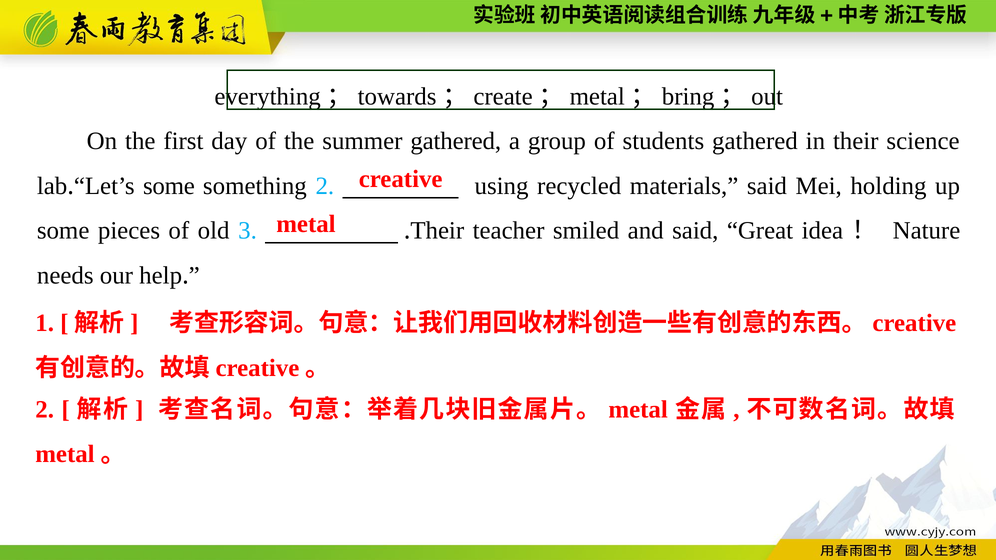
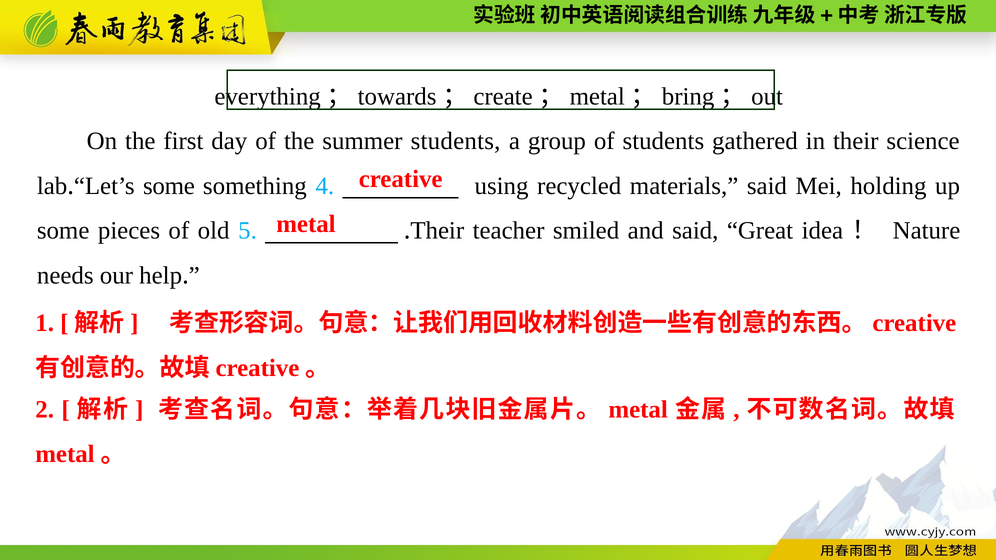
summer gathered: gathered -> students
something 2: 2 -> 4
3: 3 -> 5
